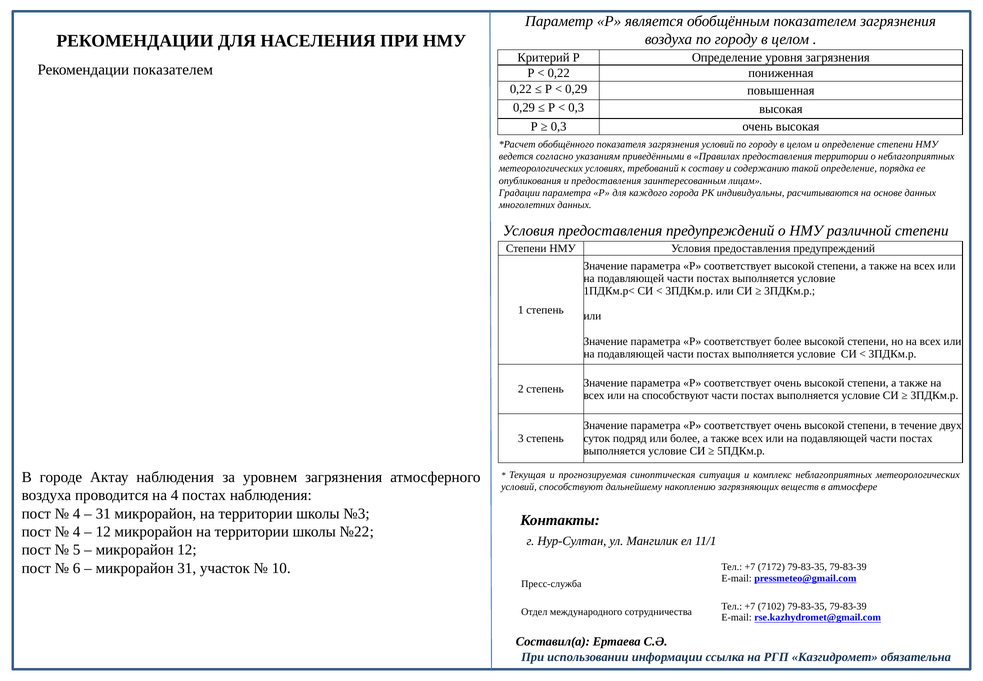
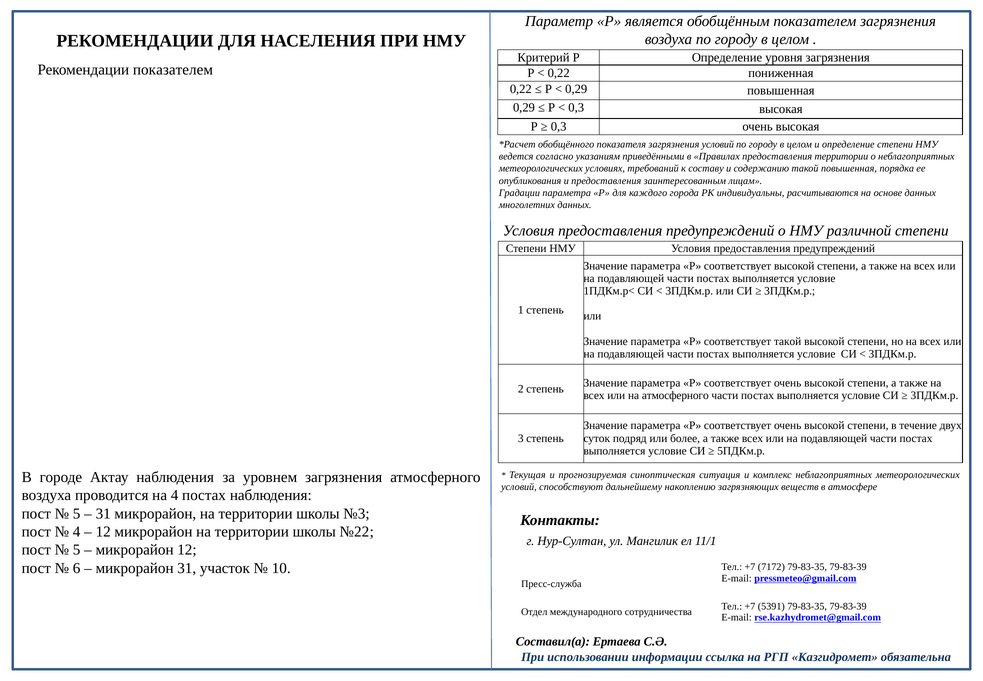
такой определение: определение -> повышенная
соответствует более: более -> такой
на способствуют: способствуют -> атмосферного
4 at (77, 513): 4 -> 5
7102: 7102 -> 5391
